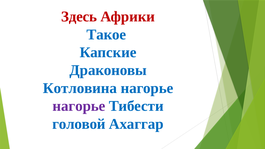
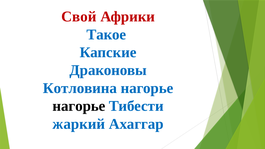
Здесь: Здесь -> Свой
нагорье at (79, 106) colour: purple -> black
головой: головой -> жаркий
